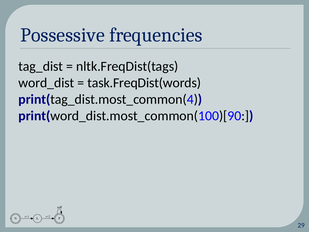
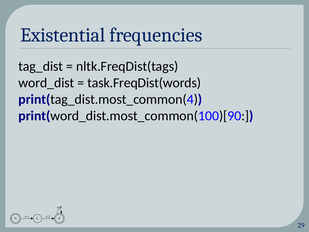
Possessive: Possessive -> Existential
